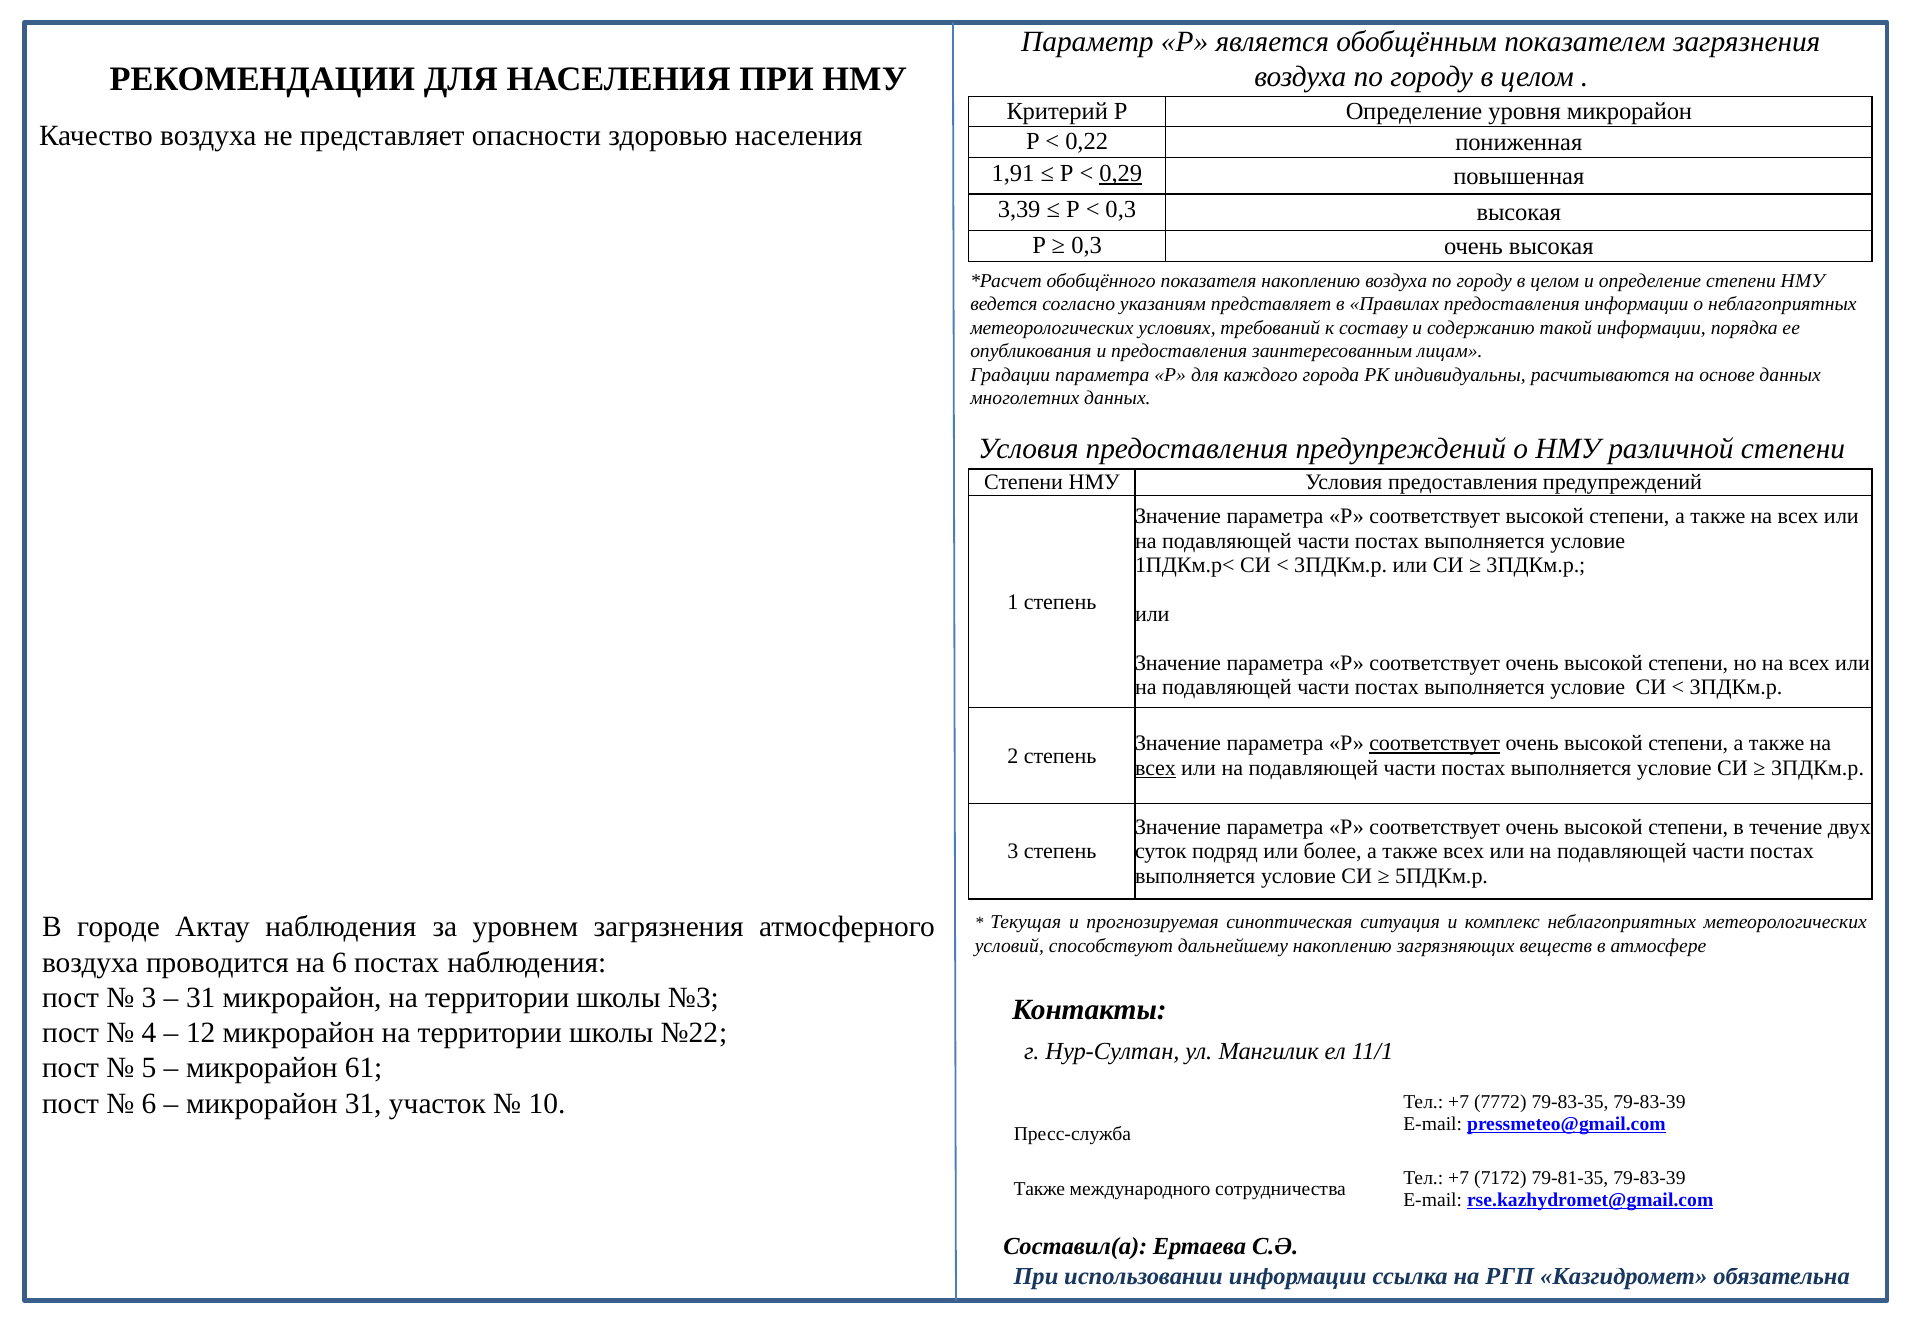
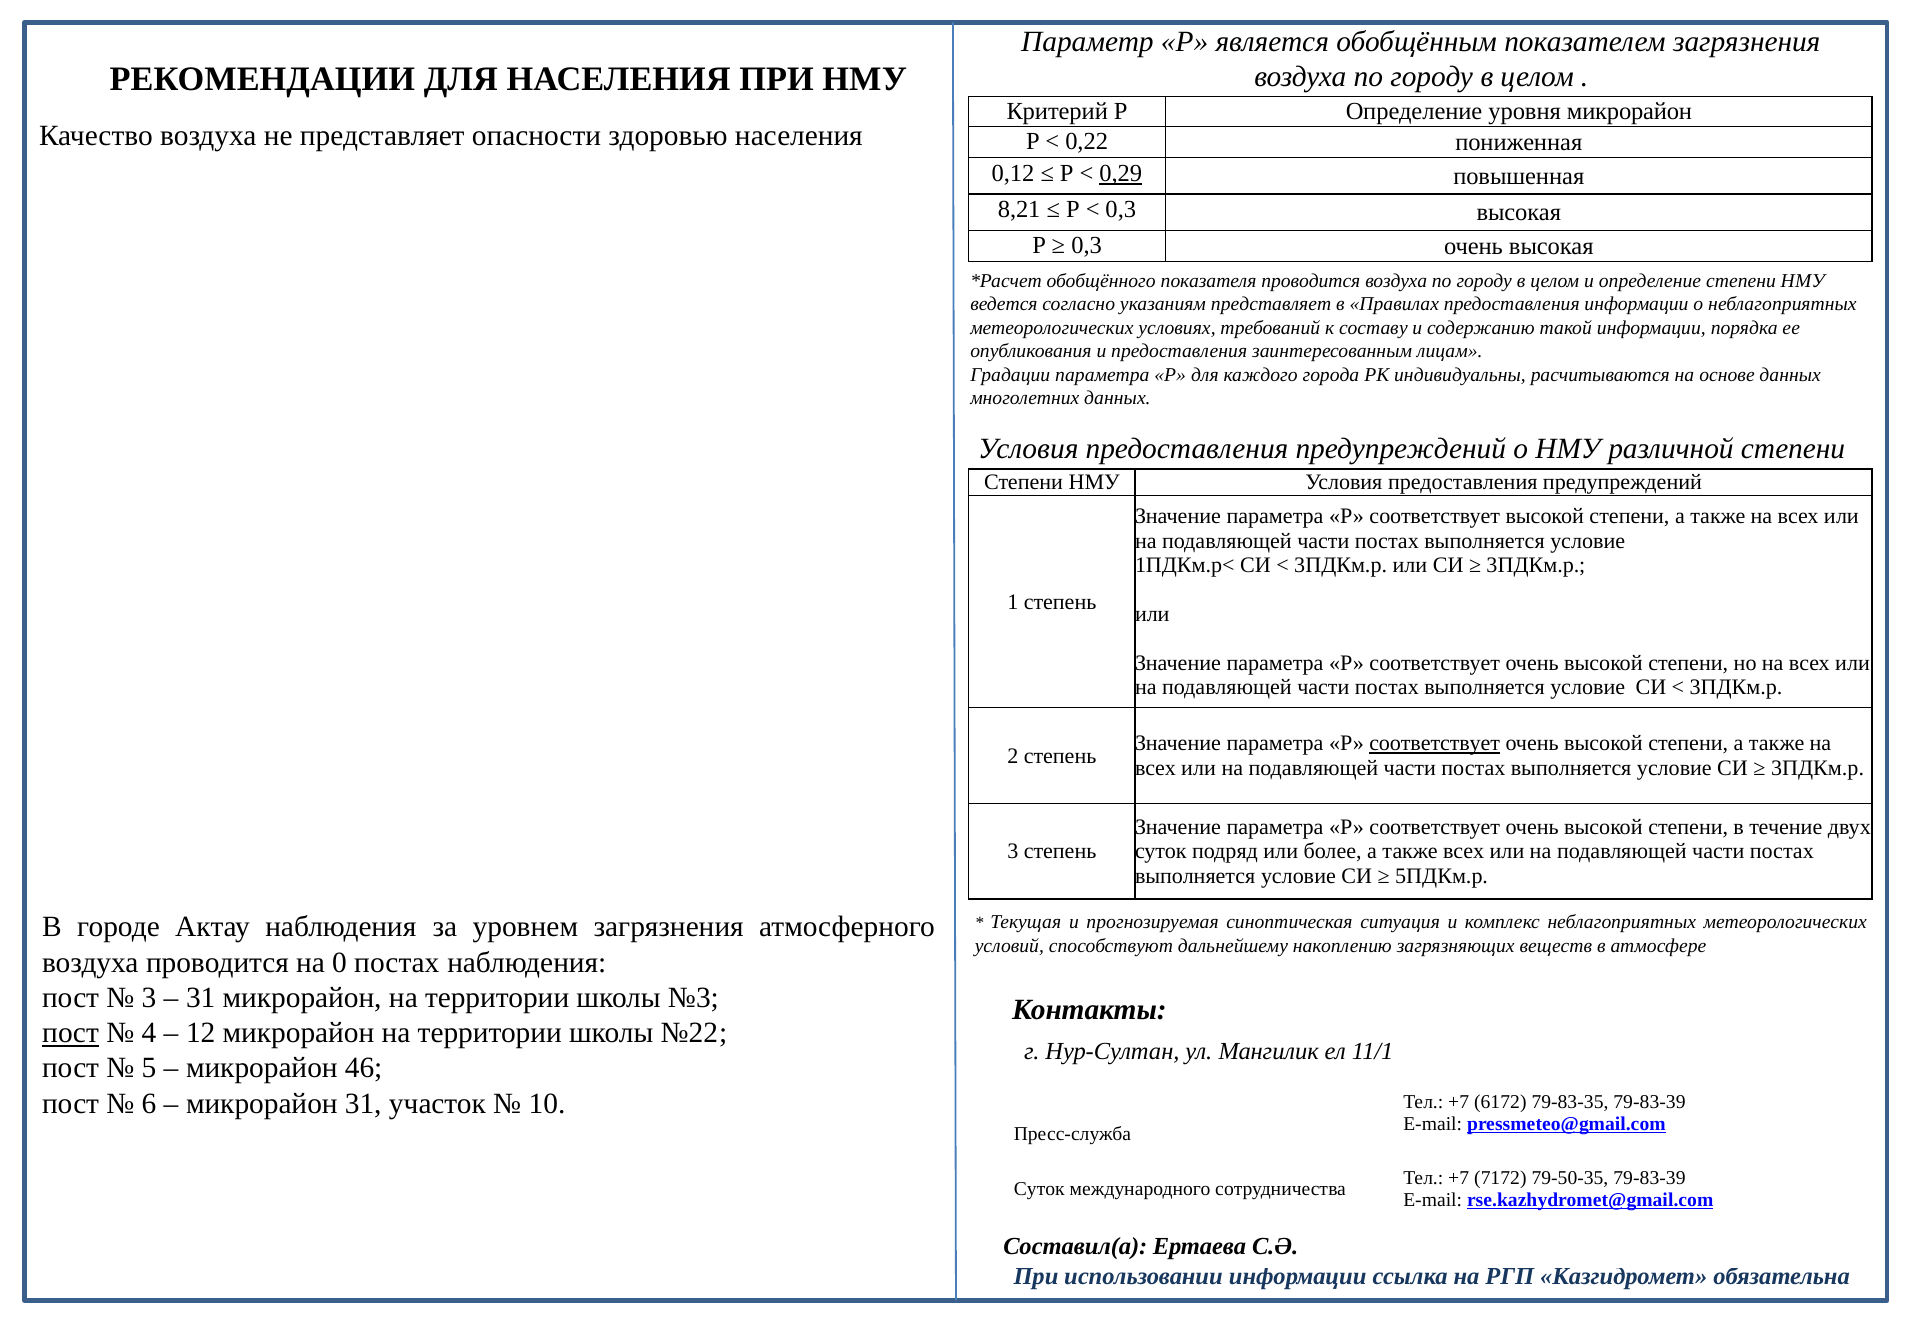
1,91: 1,91 -> 0,12
3,39: 3,39 -> 8,21
показателя накоплению: накоплению -> проводится
всех at (1155, 769) underline: present -> none
на 6: 6 -> 0
пост at (71, 1034) underline: none -> present
61: 61 -> 46
7772: 7772 -> 6172
79-81-35: 79-81-35 -> 79-50-35
Также at (1039, 1190): Также -> Суток
